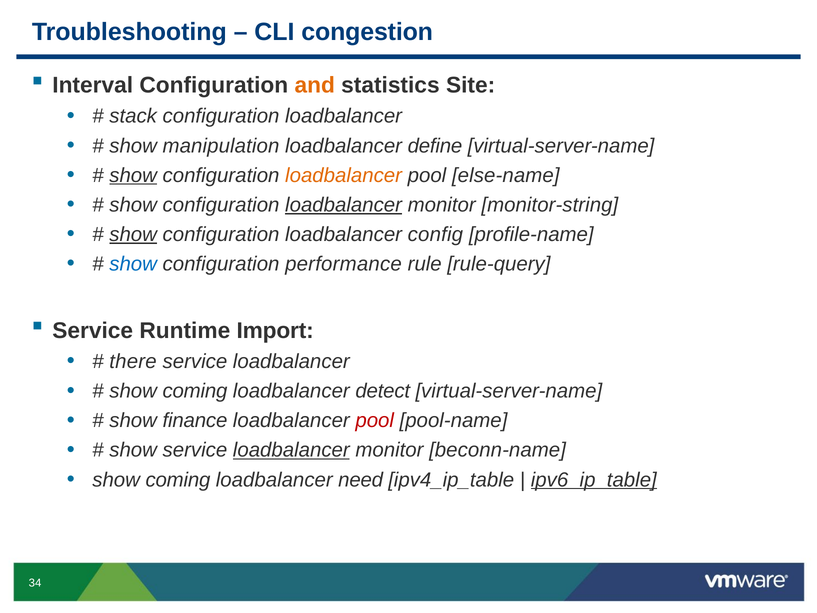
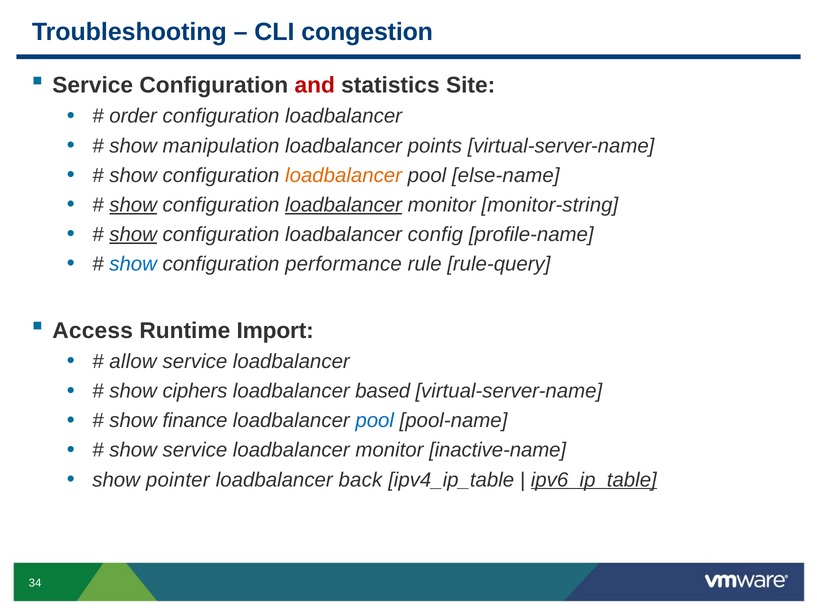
Interval at (93, 85): Interval -> Service
and colour: orange -> red
stack: stack -> order
define: define -> points
show at (133, 175) underline: present -> none
show at (133, 205) underline: none -> present
Service at (93, 331): Service -> Access
there: there -> allow
coming at (195, 391): coming -> ciphers
detect: detect -> based
pool at (375, 421) colour: red -> blue
loadbalancer at (291, 450) underline: present -> none
beconn-name: beconn-name -> inactive-name
coming at (178, 480): coming -> pointer
need: need -> back
